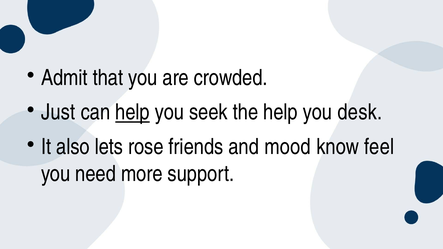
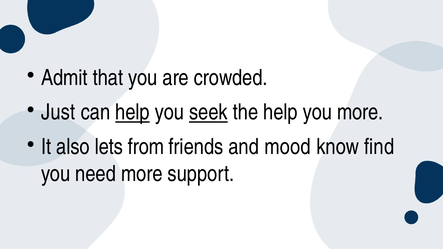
seek underline: none -> present
you desk: desk -> more
rose: rose -> from
feel: feel -> find
